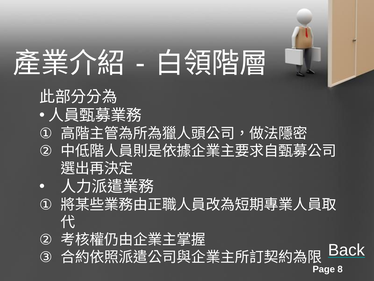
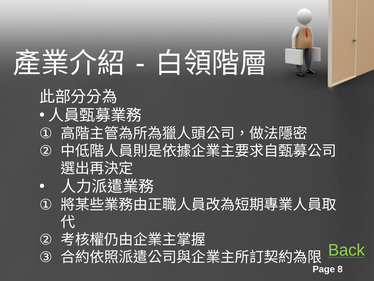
Back colour: white -> light green
